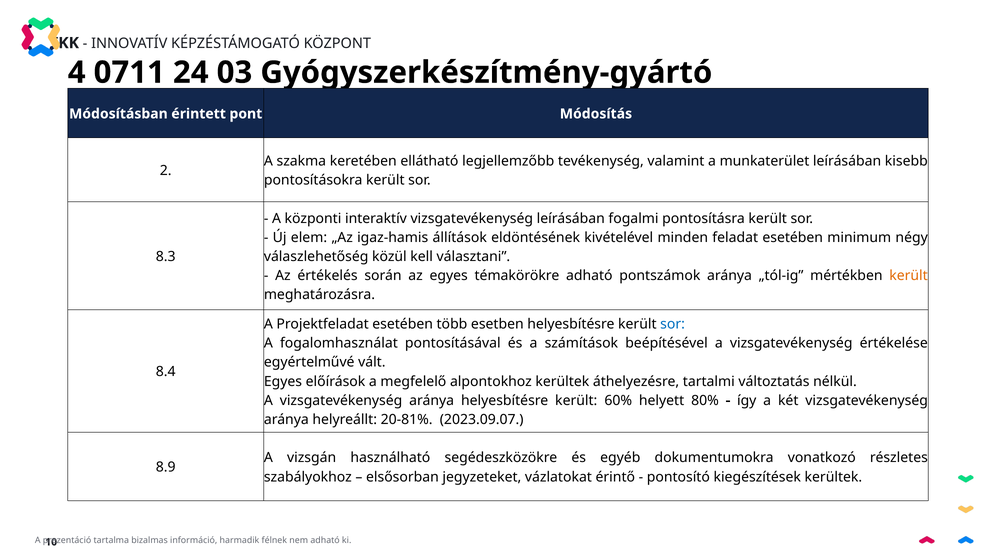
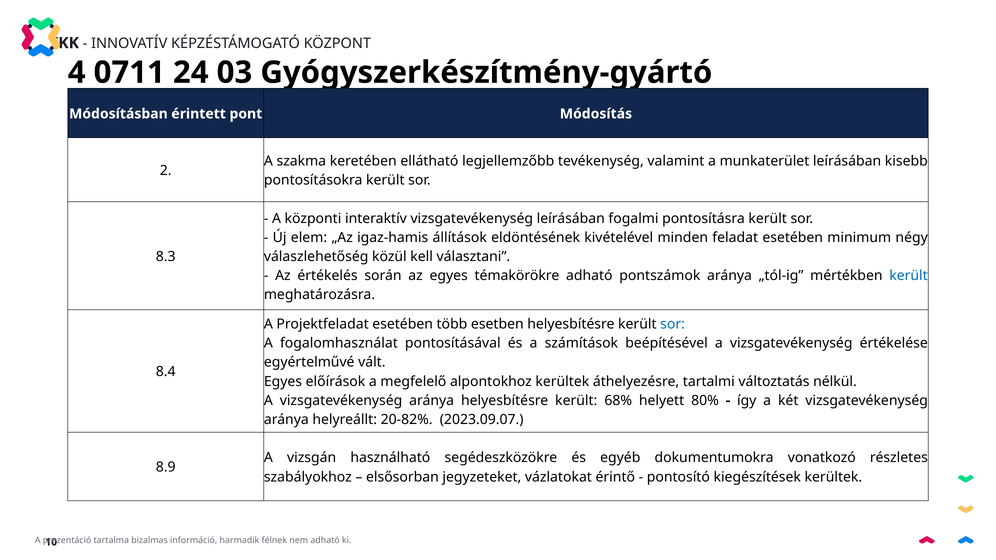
került at (909, 276) colour: orange -> blue
60%: 60% -> 68%
20-81%: 20-81% -> 20-82%
